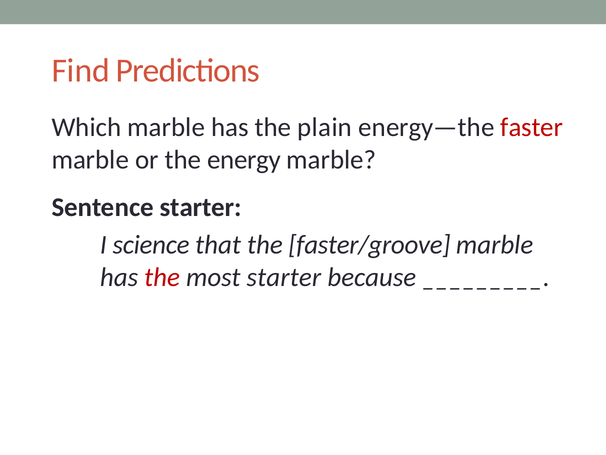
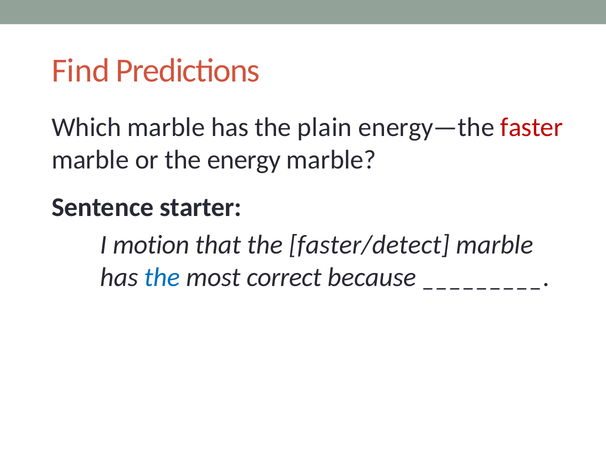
science: science -> motion
faster/groove: faster/groove -> faster/detect
the at (162, 277) colour: red -> blue
most starter: starter -> correct
